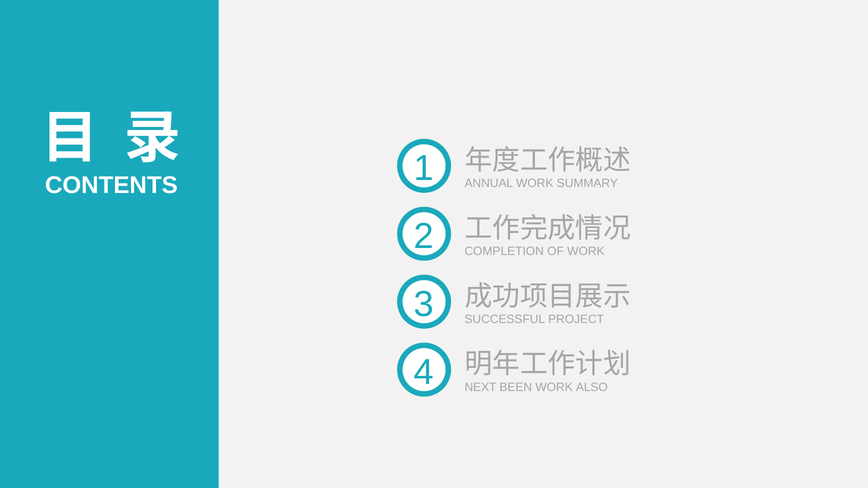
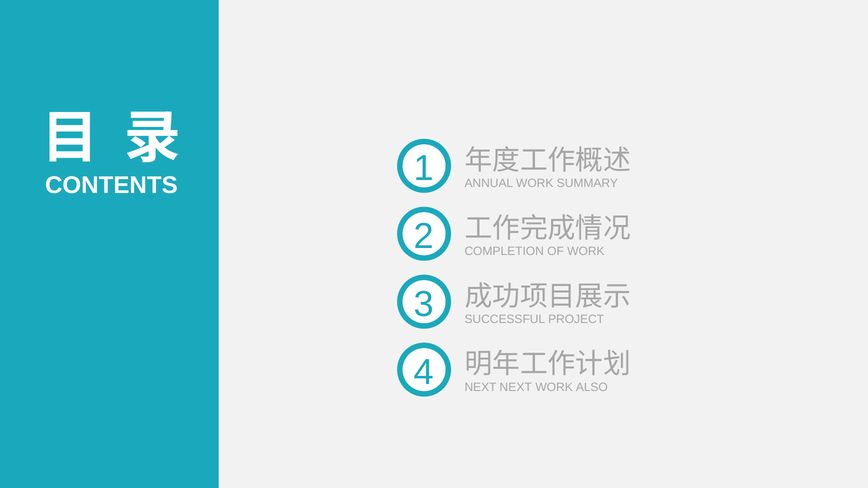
NEXT BEEN: BEEN -> NEXT
